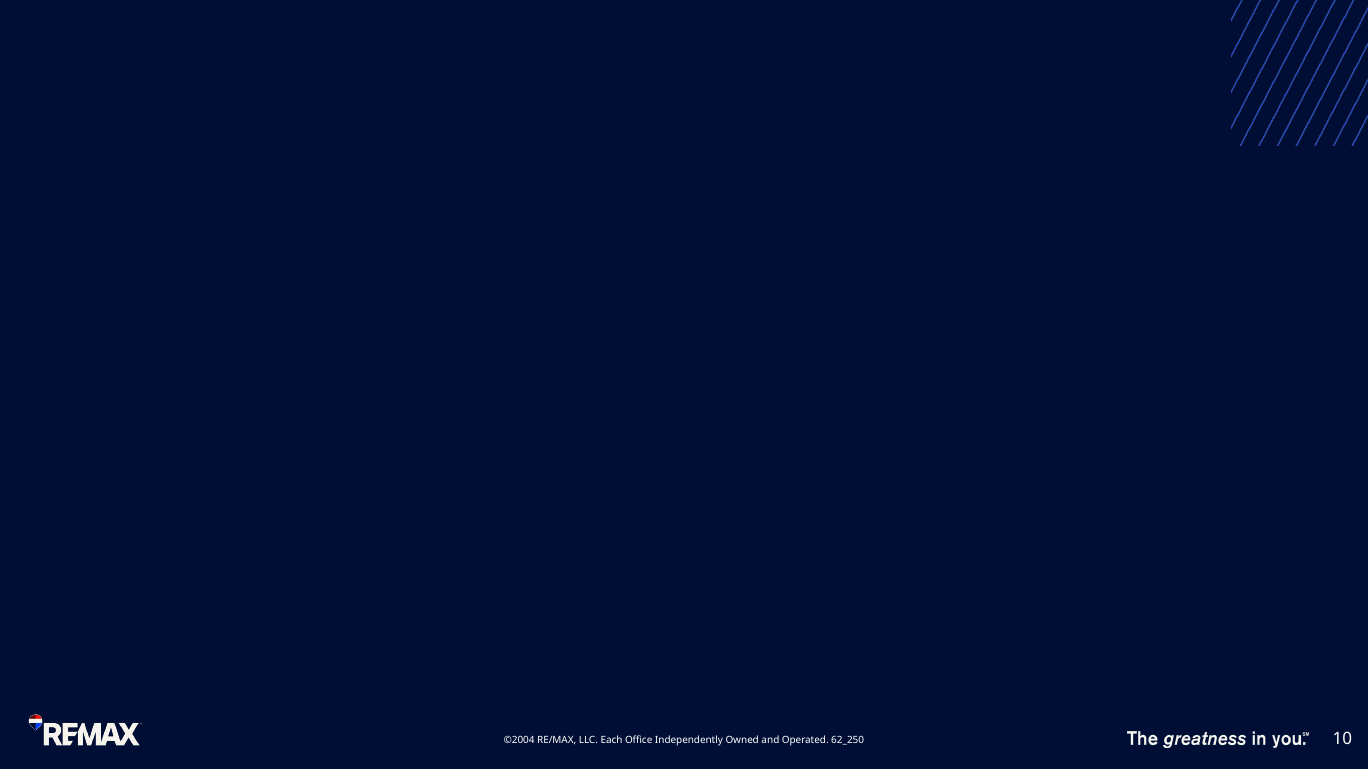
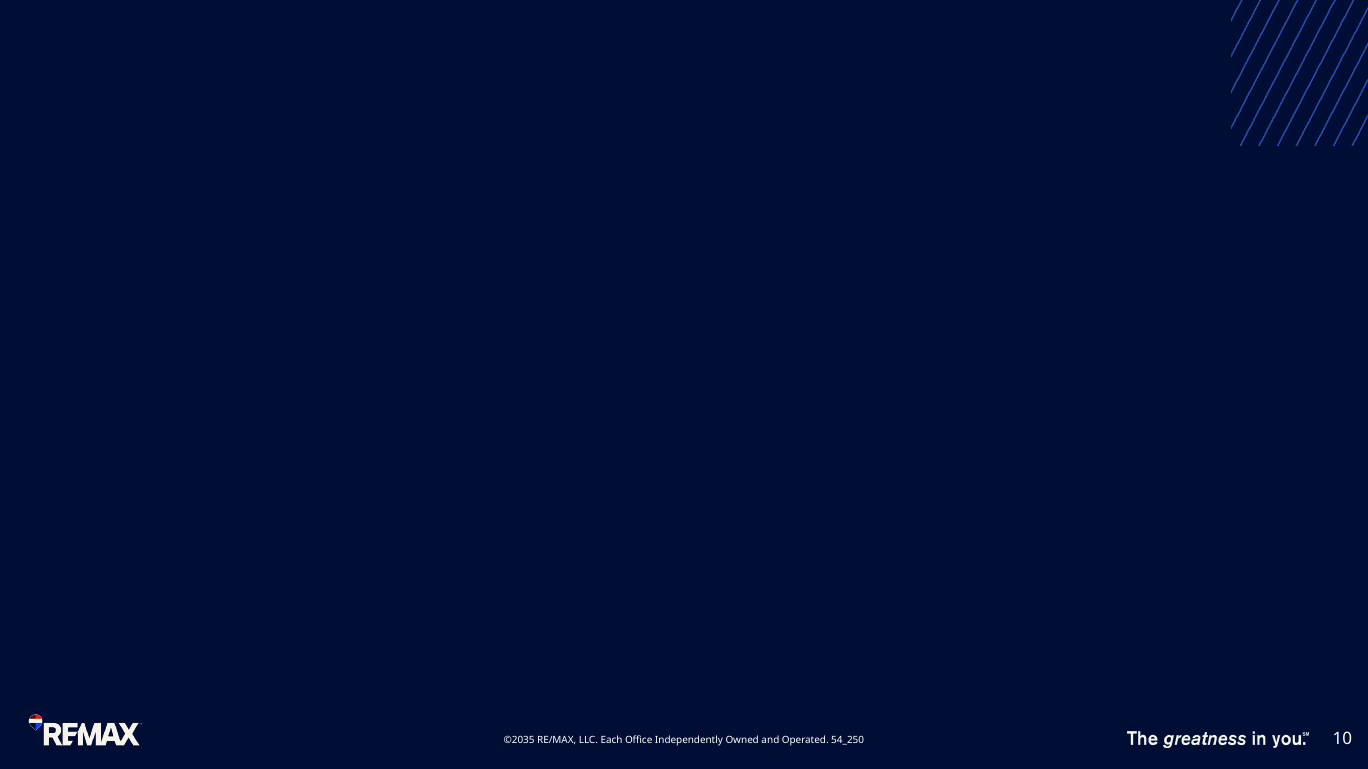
©2004: ©2004 -> ©2035
62_250: 62_250 -> 54_250
